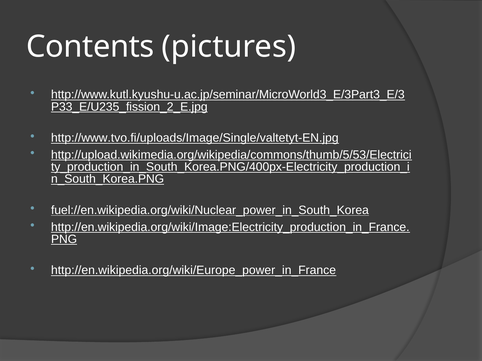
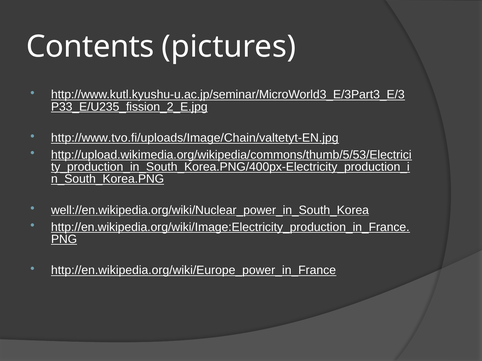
http://www.tvo.fi/uploads/Image/Single/valtetyt-EN.jpg: http://www.tvo.fi/uploads/Image/Single/valtetyt-EN.jpg -> http://www.tvo.fi/uploads/Image/Chain/valtetyt-EN.jpg
fuel://en.wikipedia.org/wiki/Nuclear_power_in_South_Korea: fuel://en.wikipedia.org/wiki/Nuclear_power_in_South_Korea -> well://en.wikipedia.org/wiki/Nuclear_power_in_South_Korea
